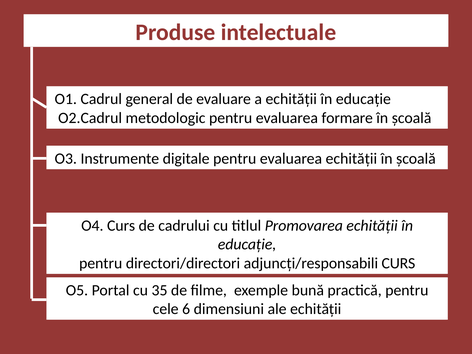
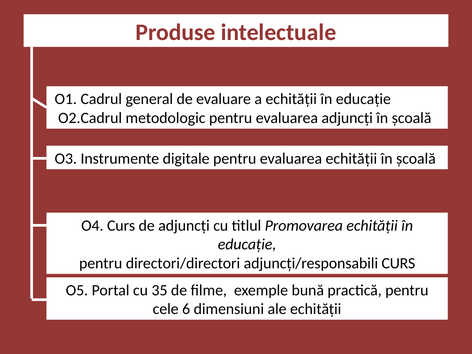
evaluarea formare: formare -> adjuncți
de cadrului: cadrului -> adjuncți
